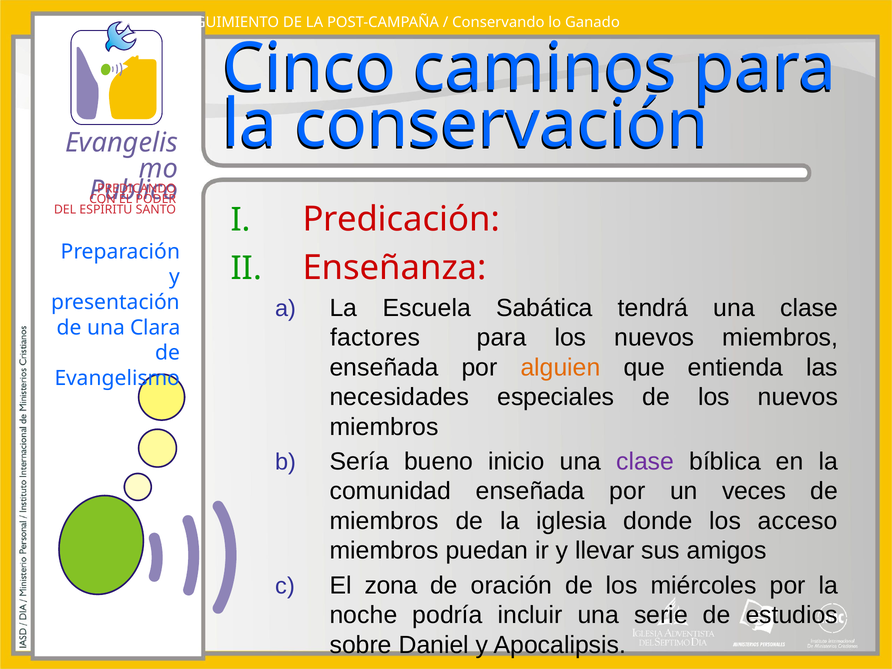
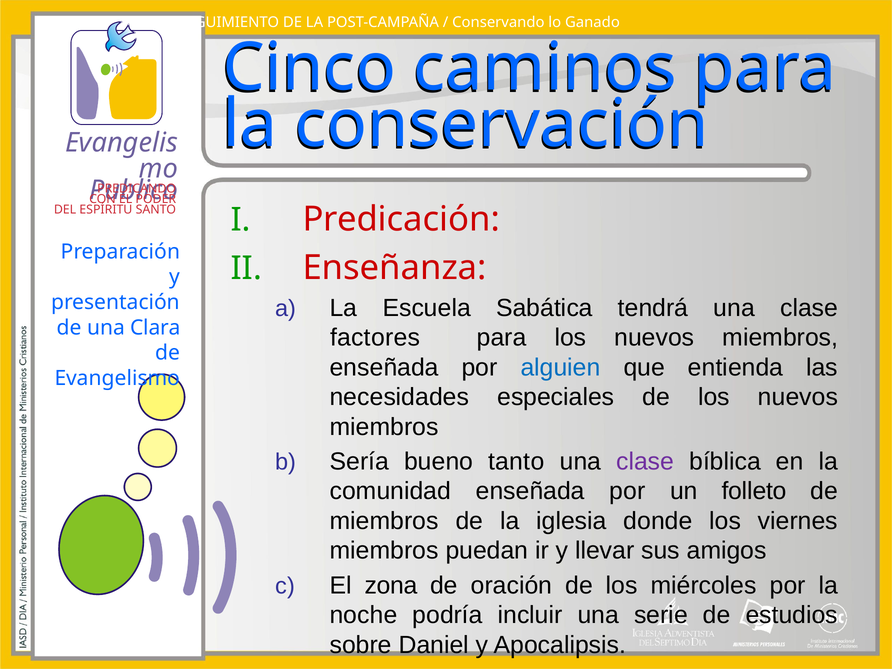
alguien colour: orange -> blue
inicio: inicio -> tanto
veces: veces -> folleto
acceso: acceso -> viernes
